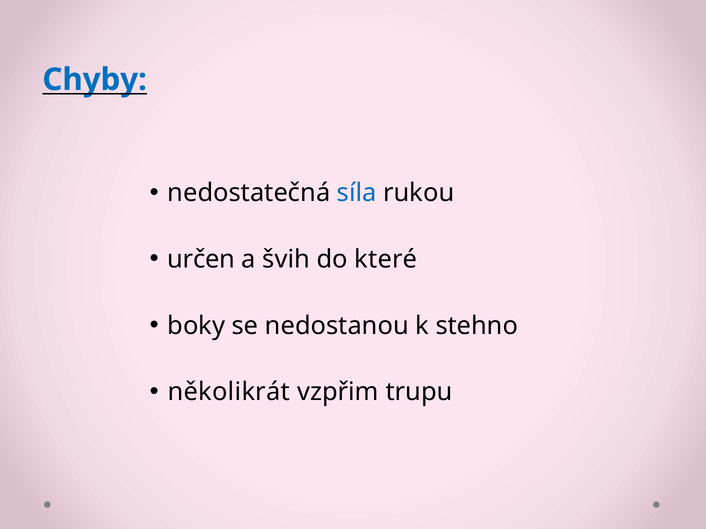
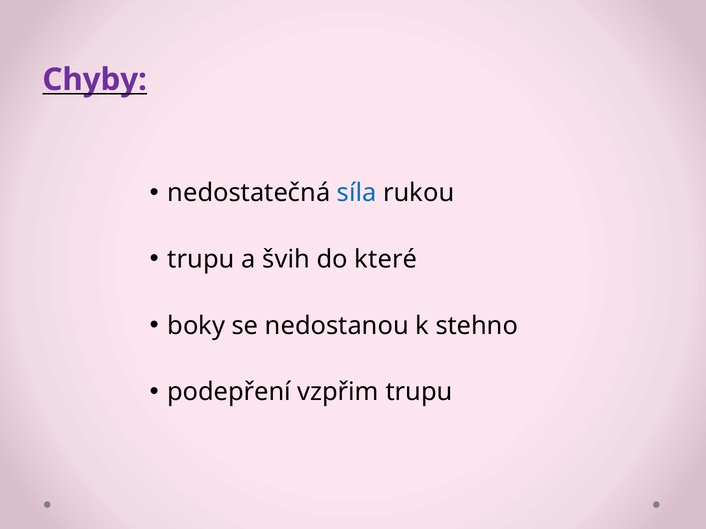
Chyby colour: blue -> purple
určen at (201, 260): určen -> trupu
několikrát: několikrát -> podepření
